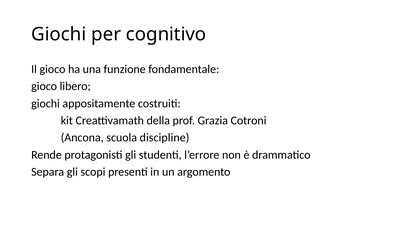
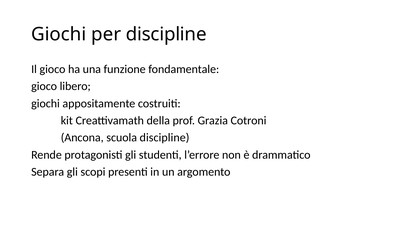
per cognitivo: cognitivo -> discipline
